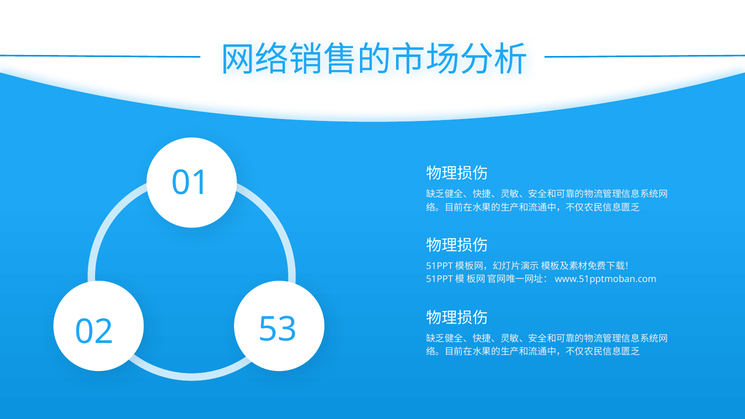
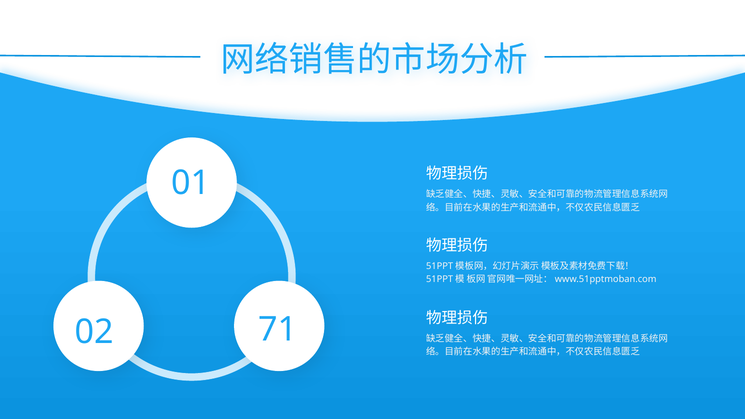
53: 53 -> 71
